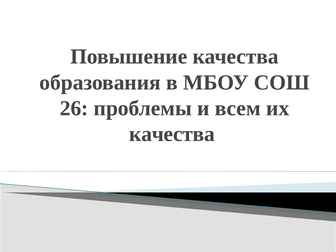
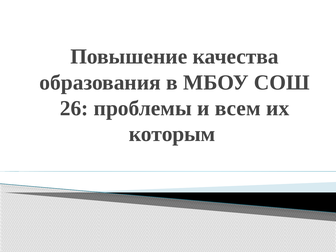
качества at (172, 134): качества -> которым
